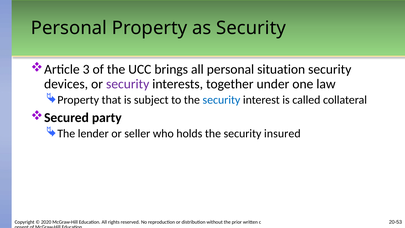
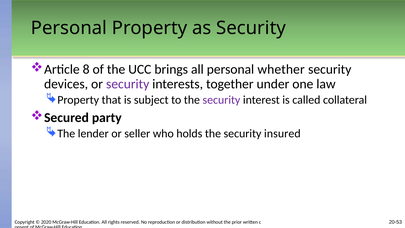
3: 3 -> 8
situation: situation -> whether
security at (221, 100) colour: blue -> purple
